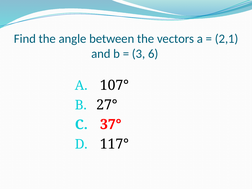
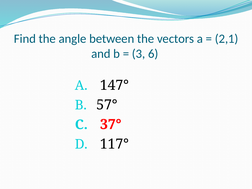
107°: 107° -> 147°
27°: 27° -> 57°
